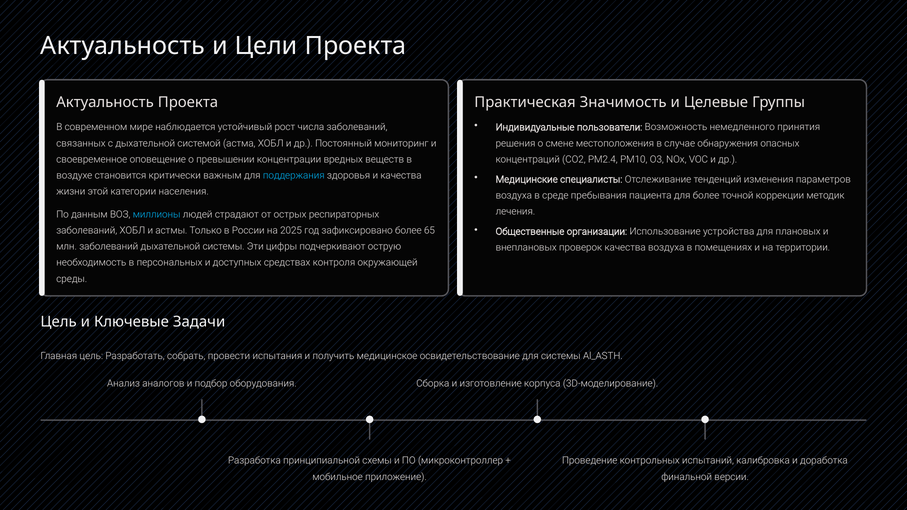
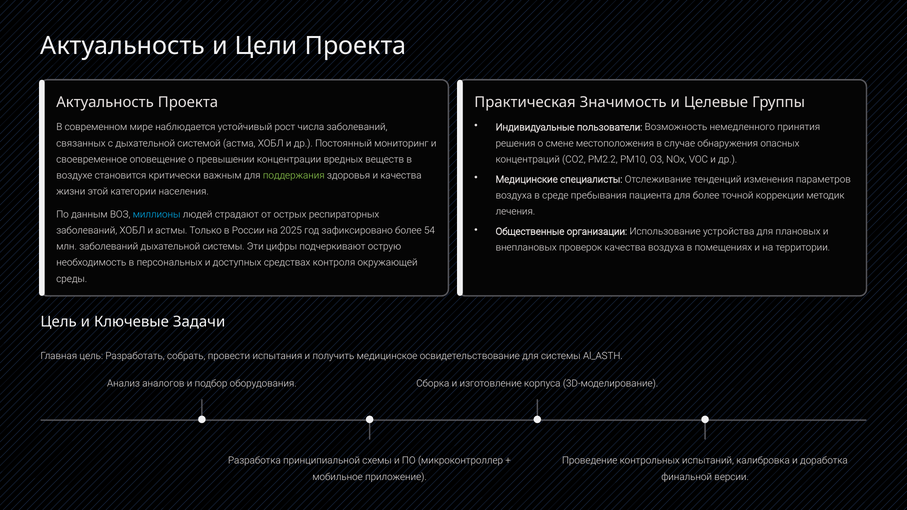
PM2.4: PM2.4 -> PM2.2
поддержания colour: light blue -> light green
65: 65 -> 54
